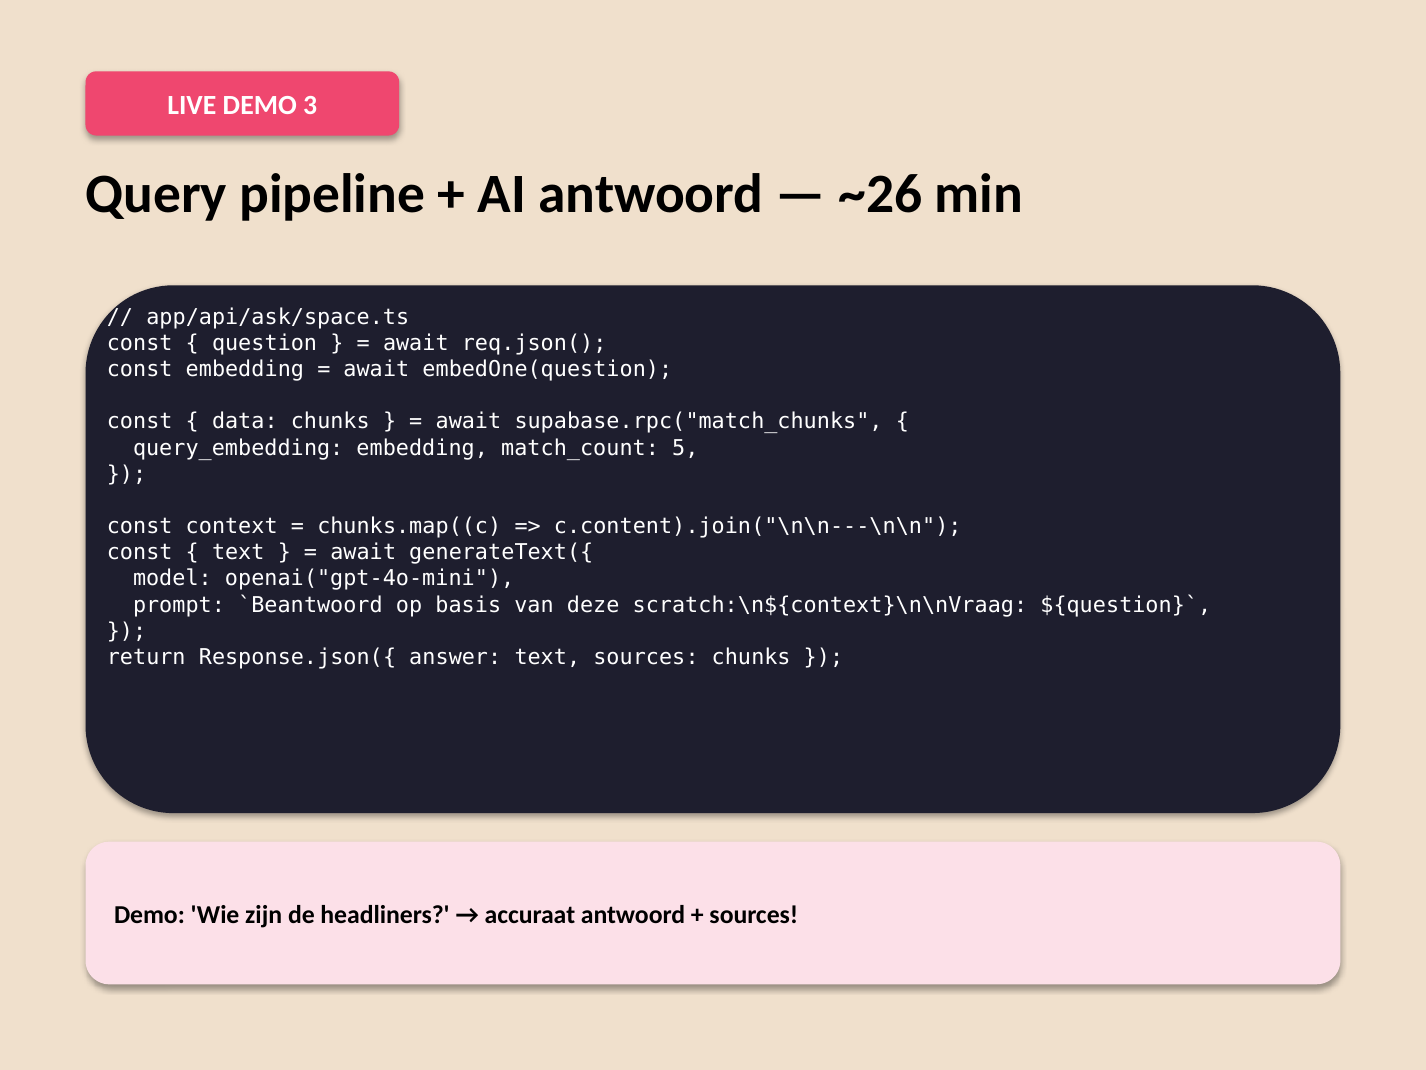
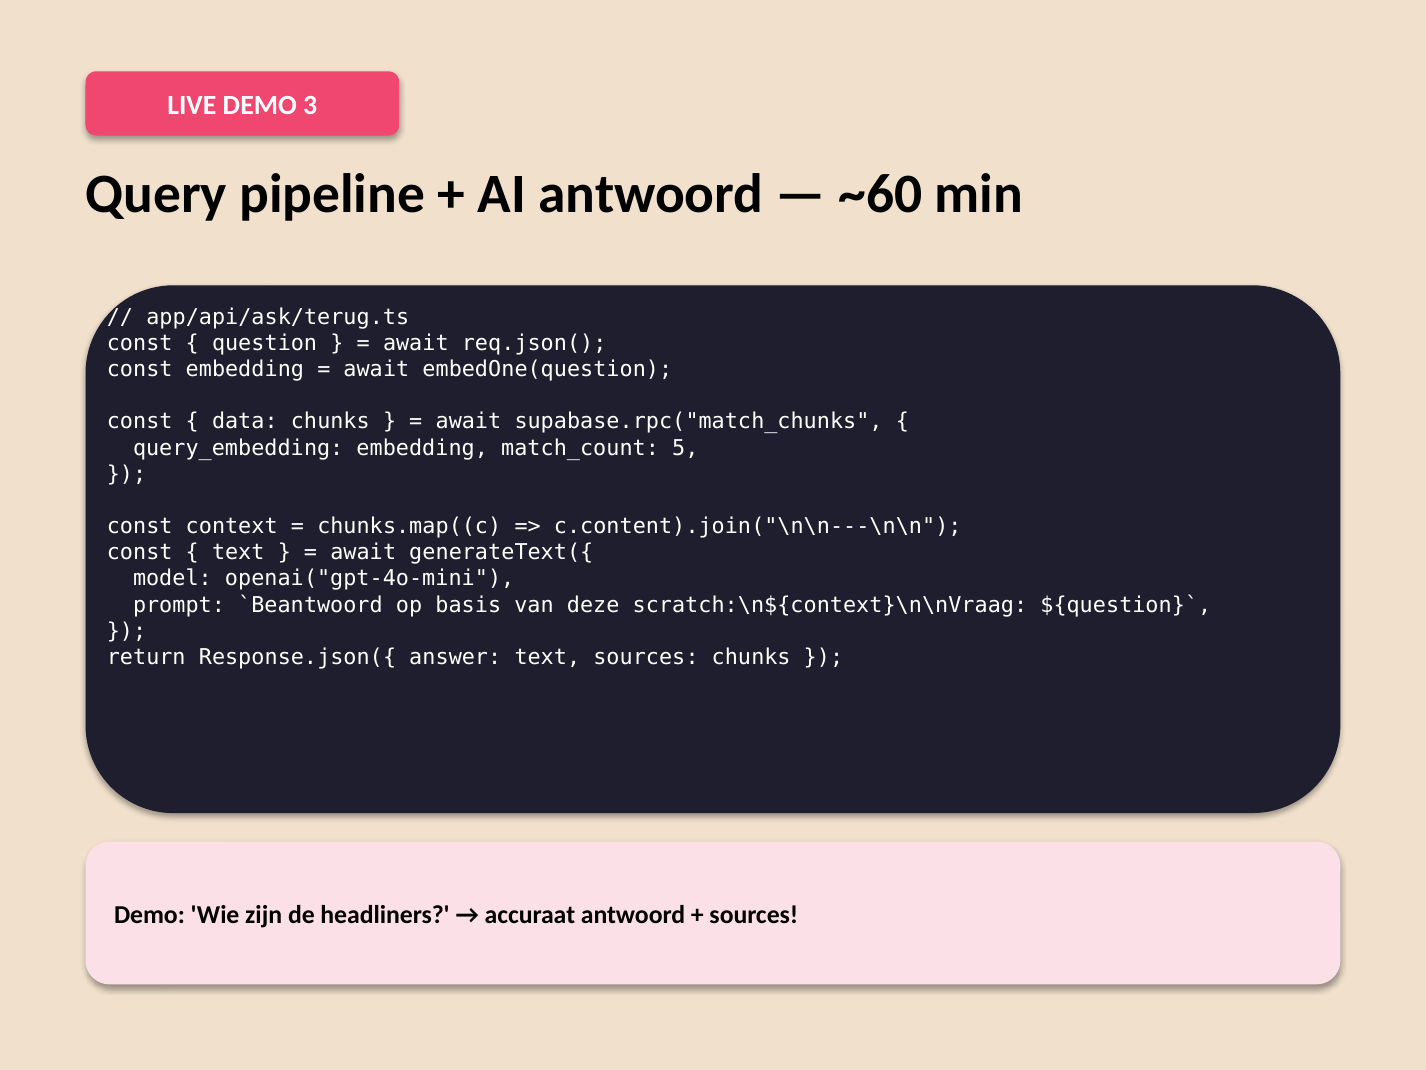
~26: ~26 -> ~60
app/api/ask/space.ts: app/api/ask/space.ts -> app/api/ask/terug.ts
